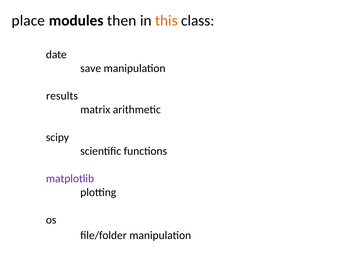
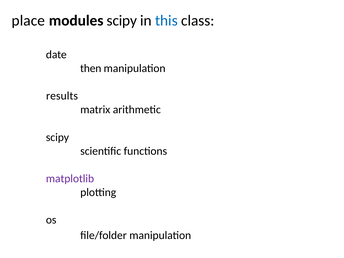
modules then: then -> scipy
this colour: orange -> blue
save: save -> then
